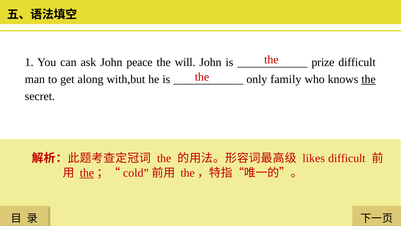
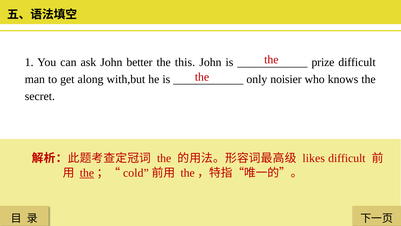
peace: peace -> better
will: will -> this
family: family -> noisier
the at (369, 79) underline: present -> none
